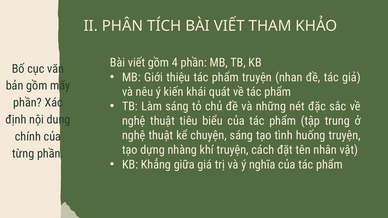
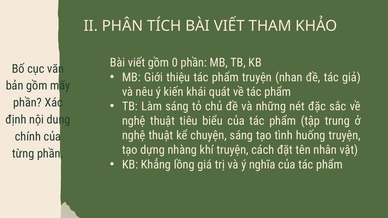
4: 4 -> 0
giữa: giữa -> lồng
